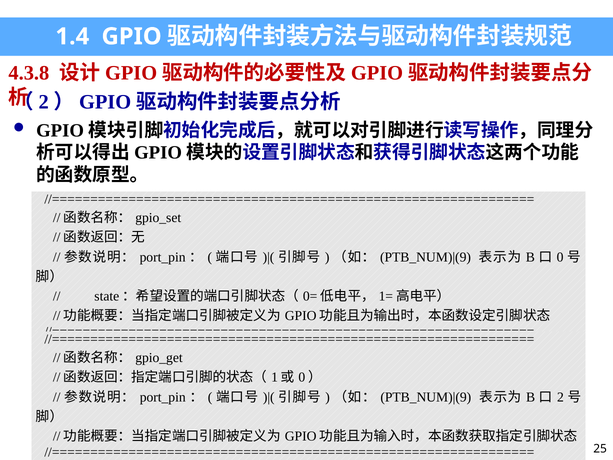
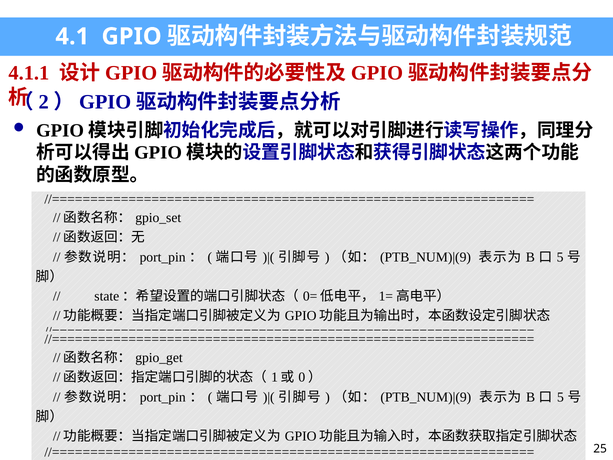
1.4: 1.4 -> 4.1
4.3.8: 4.3.8 -> 4.1.1
0 at (560, 257): 0 -> 5
2 at (560, 397): 2 -> 5
